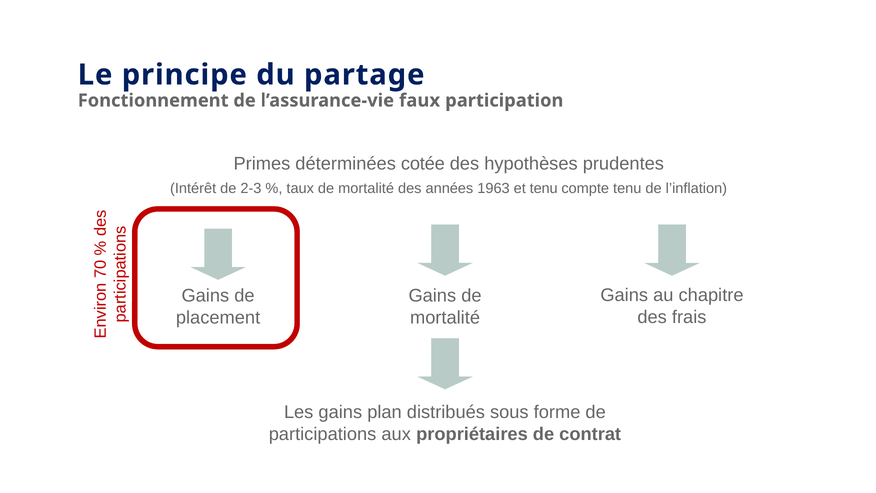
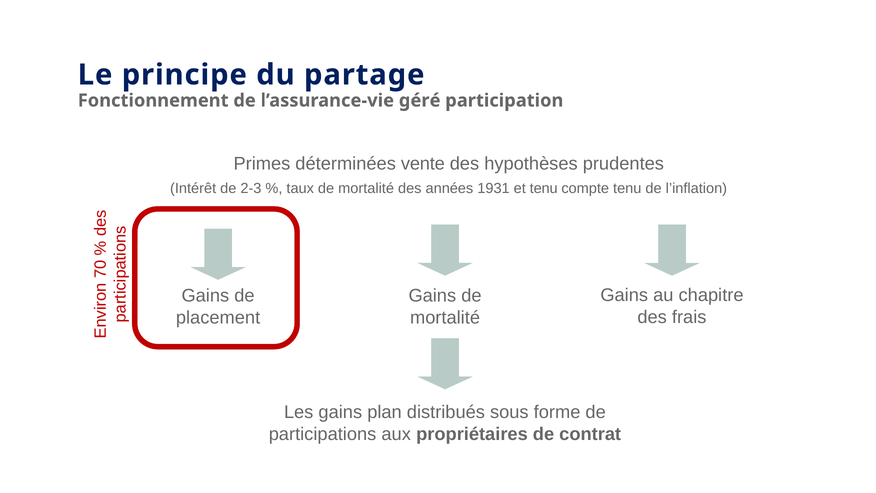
faux: faux -> géré
cotée: cotée -> vente
1963: 1963 -> 1931
